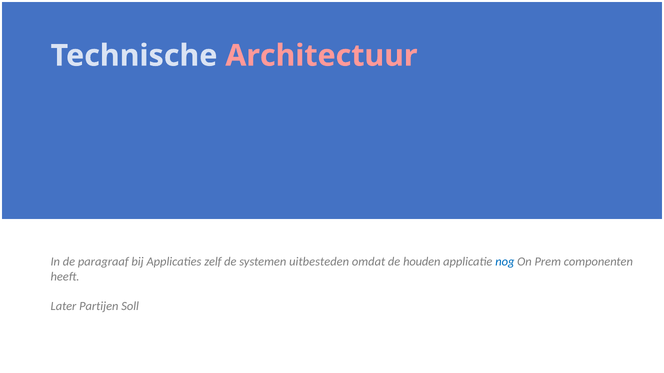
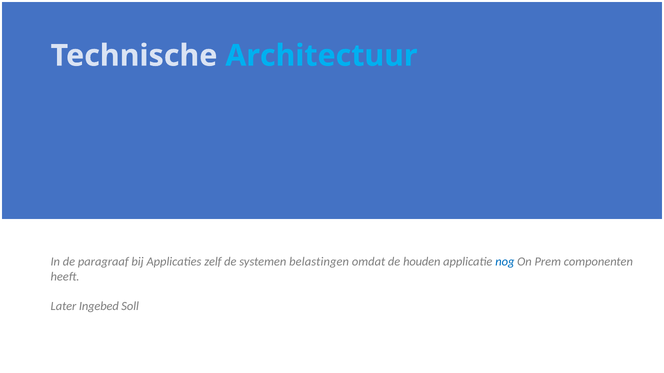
Architectuur colour: pink -> light blue
uitbesteden: uitbesteden -> belastingen
Partijen: Partijen -> Ingebed
